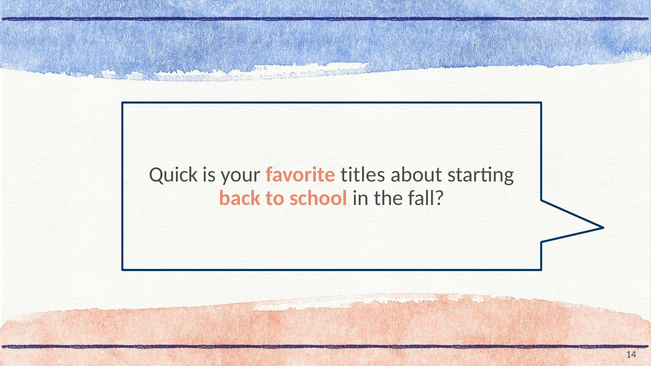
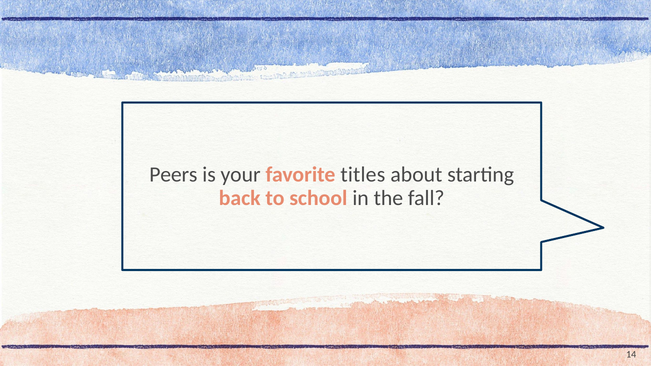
Quick: Quick -> Peers
